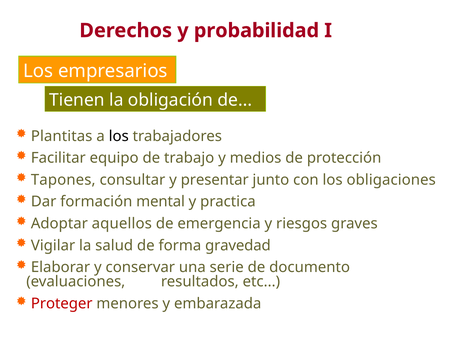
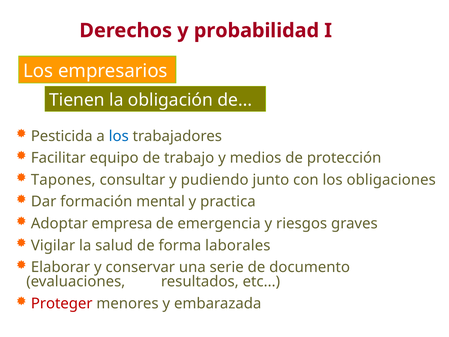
Plantitas: Plantitas -> Pesticida
los at (119, 136) colour: black -> blue
presentar: presentar -> pudiendo
aquellos: aquellos -> empresa
gravedad: gravedad -> laborales
